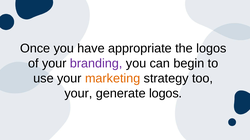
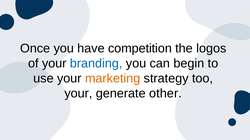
appropriate: appropriate -> competition
branding colour: purple -> blue
generate logos: logos -> other
